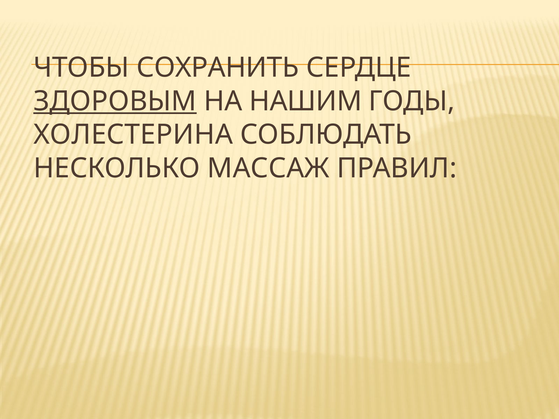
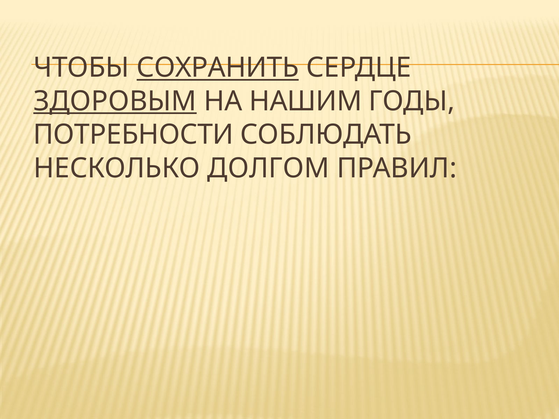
СОХРАНИТЬ underline: none -> present
ХОЛЕСТЕРИНА: ХОЛЕСТЕРИНА -> ПОТРЕБНОСТИ
МАССАЖ: МАССАЖ -> ДОЛГОМ
